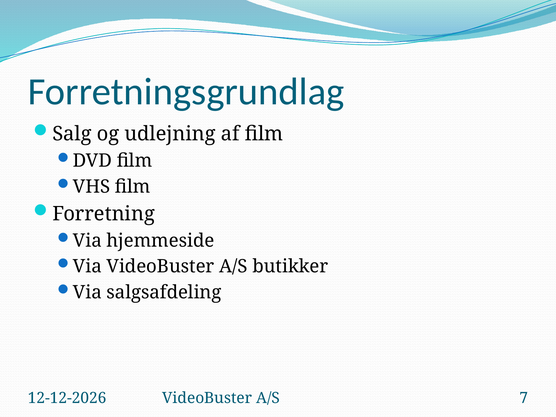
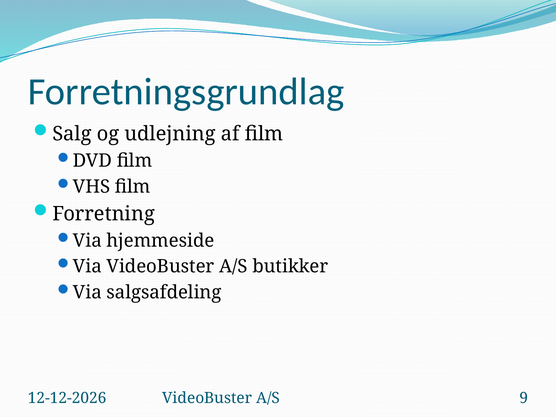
7: 7 -> 9
